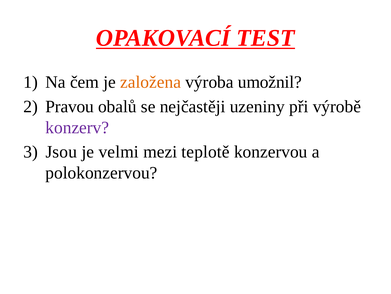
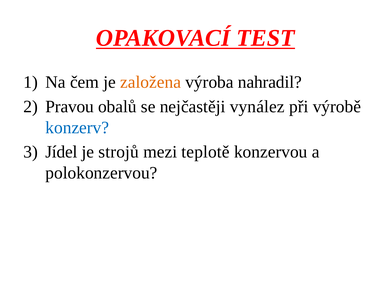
umožnil: umožnil -> nahradil
uzeniny: uzeniny -> vynález
konzerv colour: purple -> blue
Jsou: Jsou -> Jídel
velmi: velmi -> strojů
